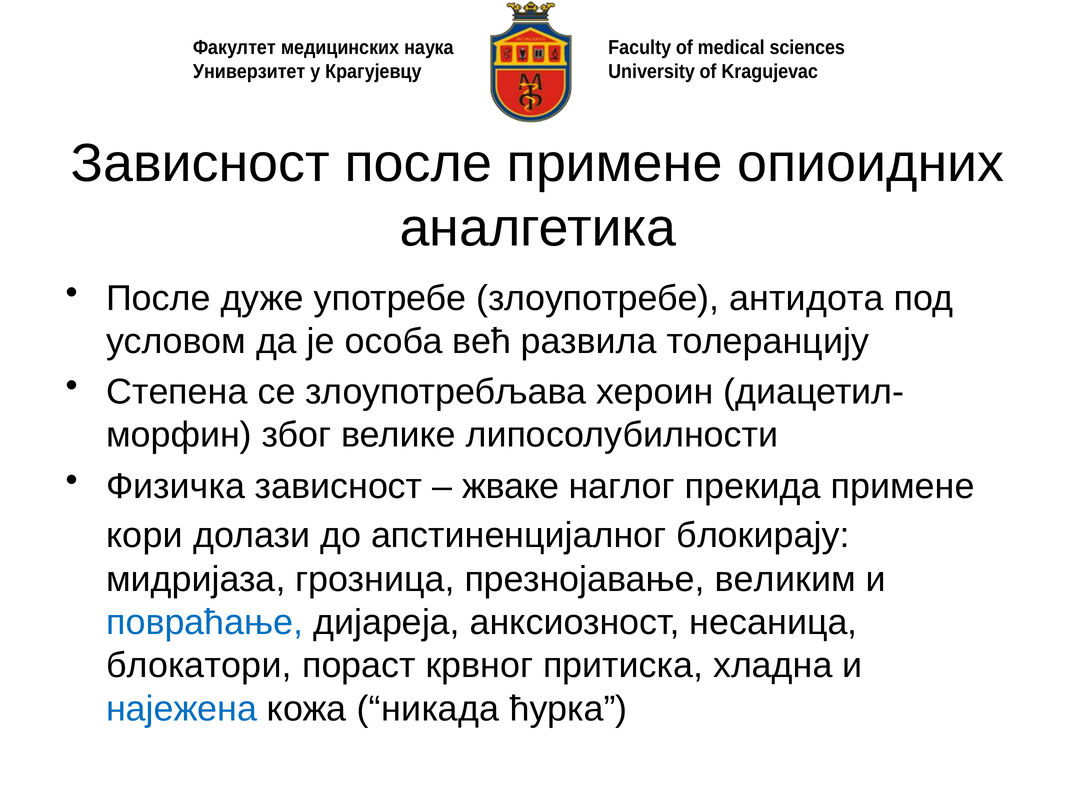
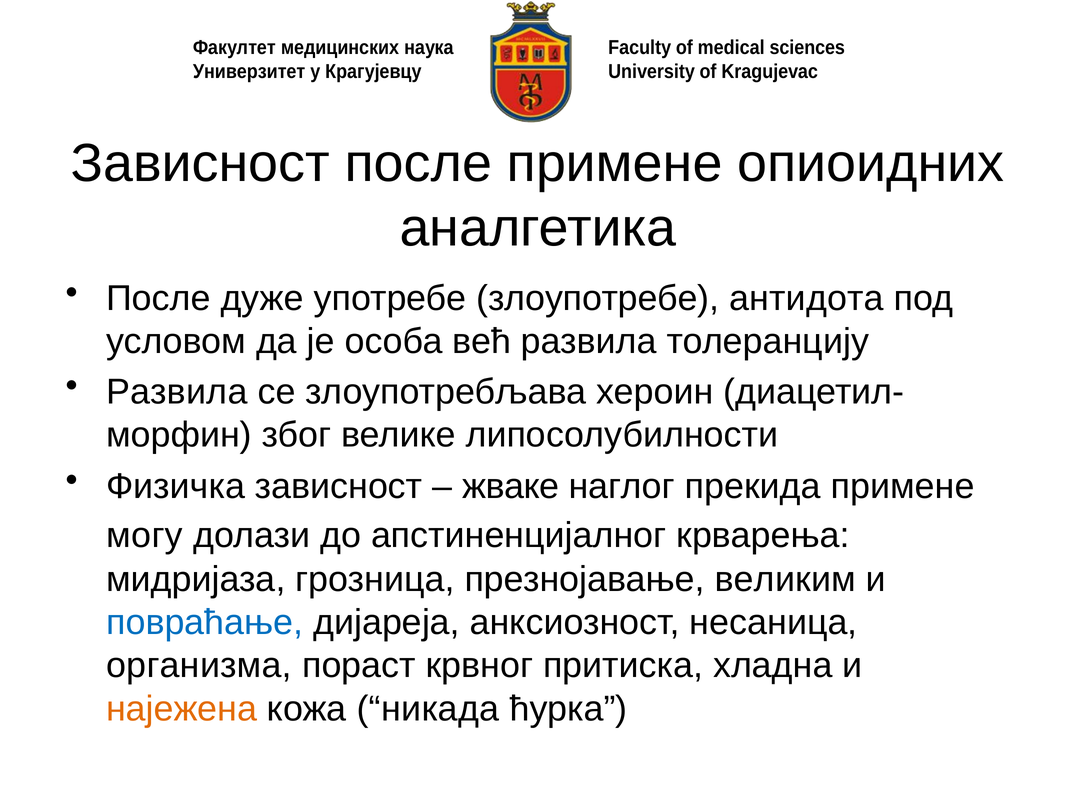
Степена at (177, 392): Степена -> Развила
кори: кори -> могу
блокирају: блокирају -> крварења
блокатори: блокатори -> организма
најежена colour: blue -> orange
